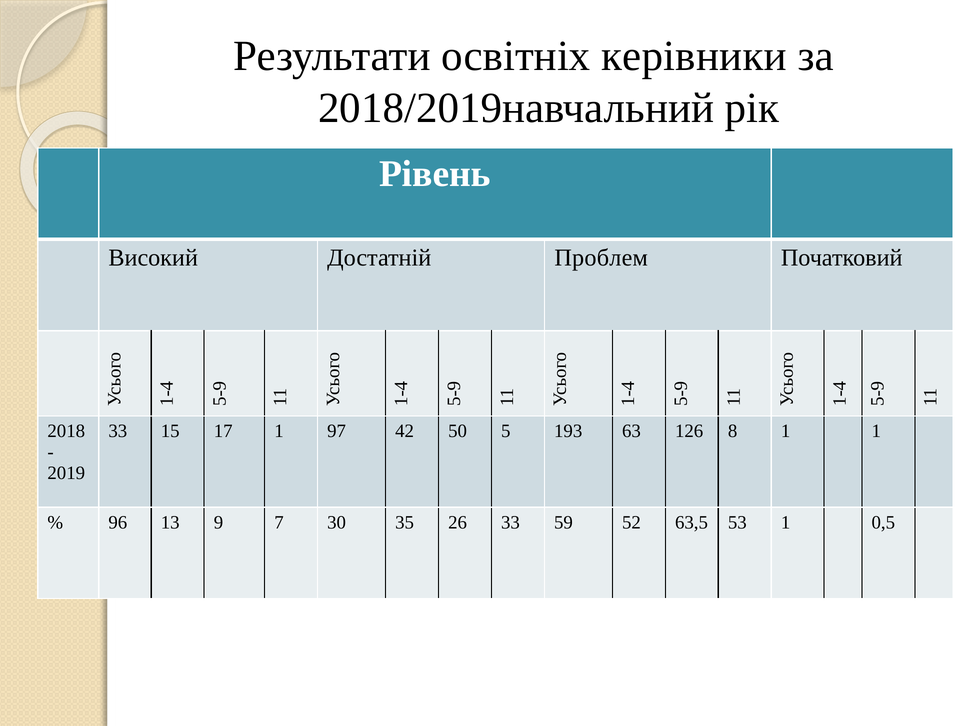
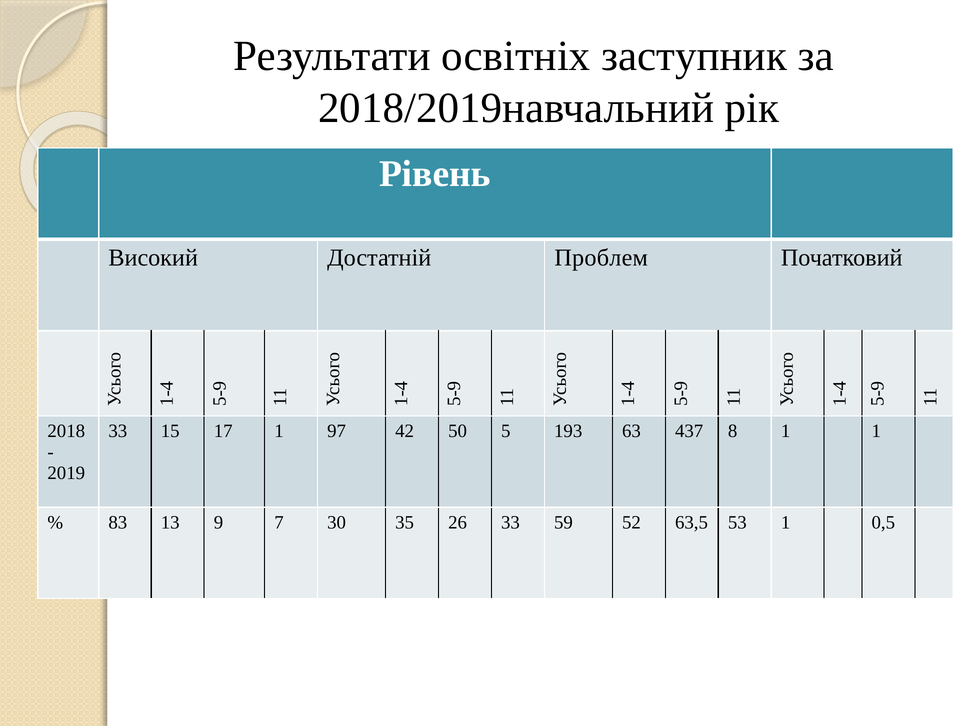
керівники: керівники -> заступник
126: 126 -> 437
96: 96 -> 83
